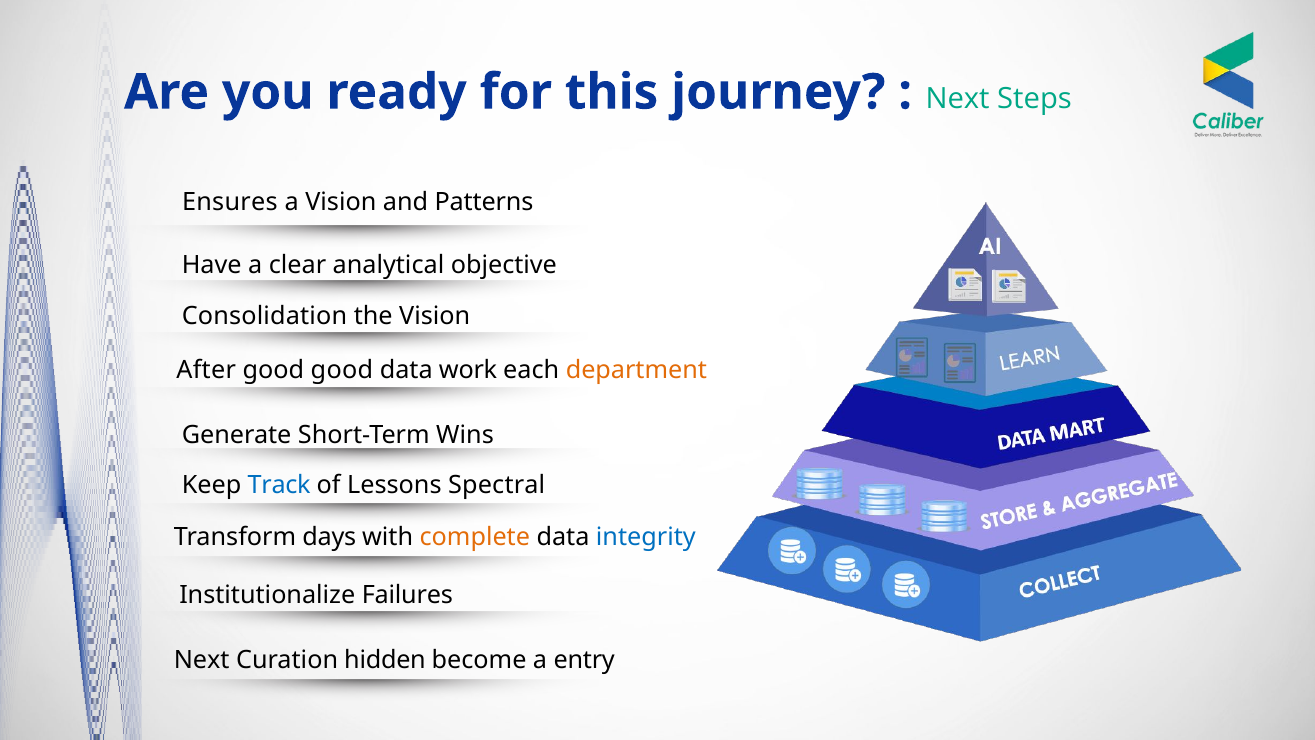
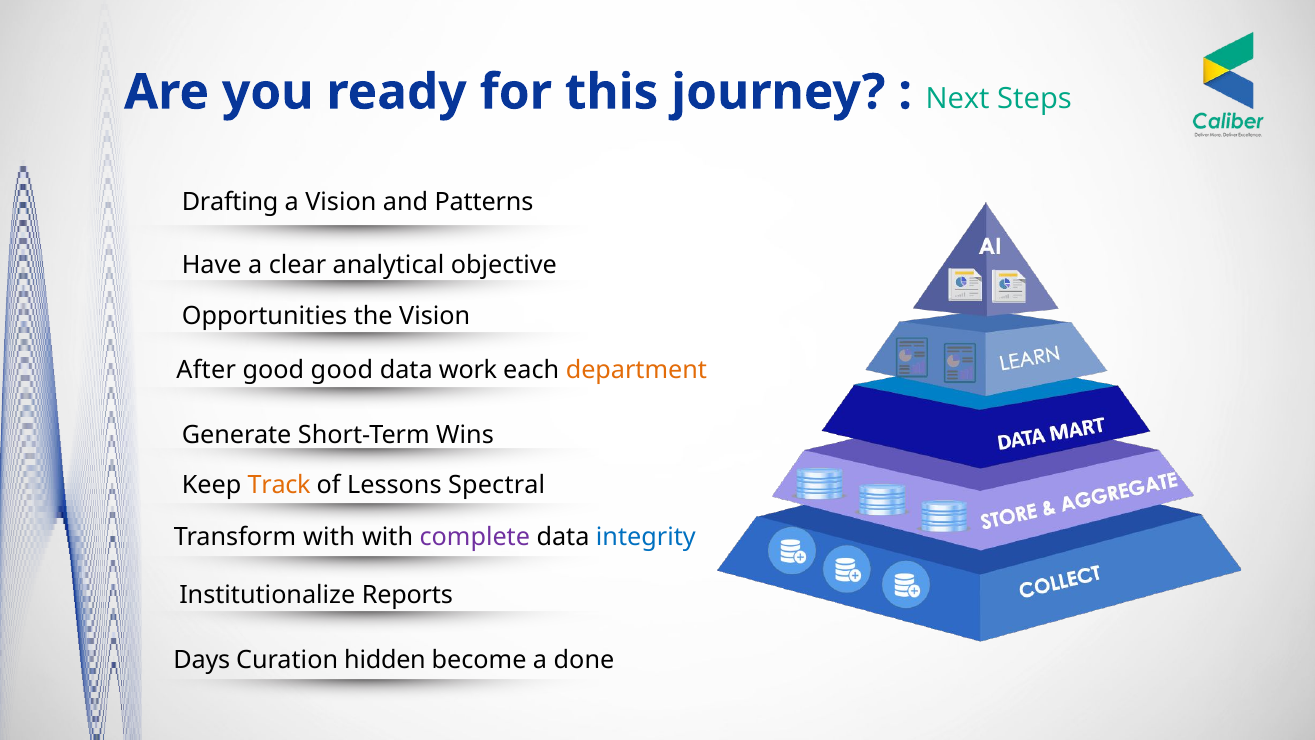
Ensures: Ensures -> Drafting
Consolidation: Consolidation -> Opportunities
Track colour: blue -> orange
Transform days: days -> with
complete colour: orange -> purple
Failures: Failures -> Reports
Next at (202, 660): Next -> Days
entry: entry -> done
